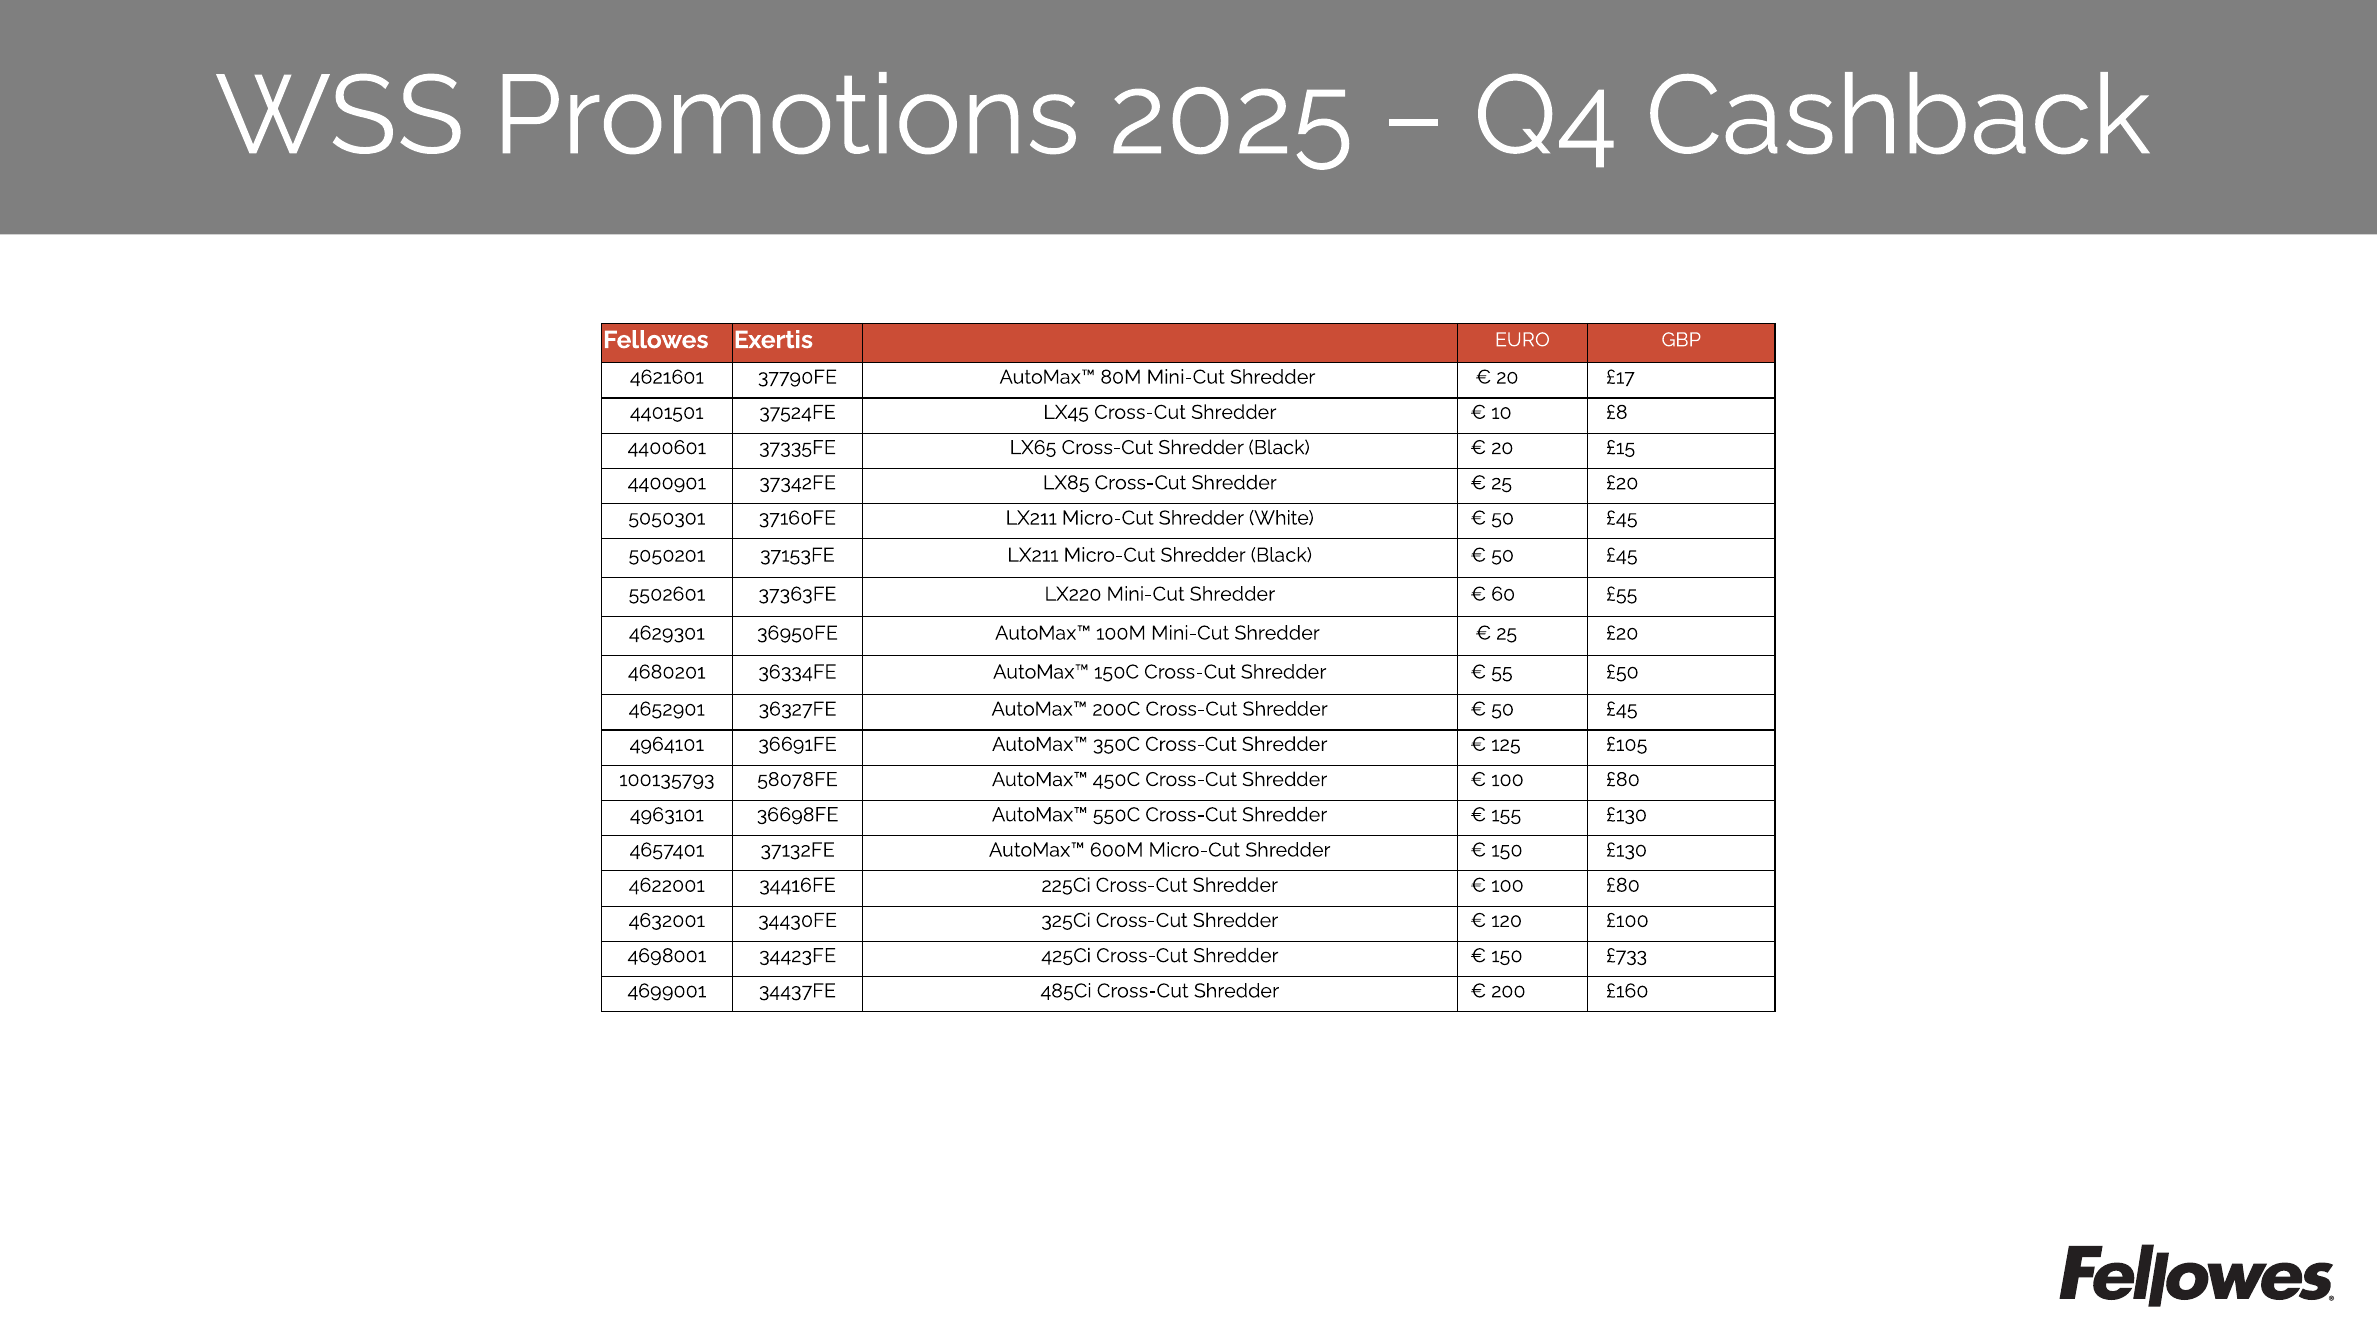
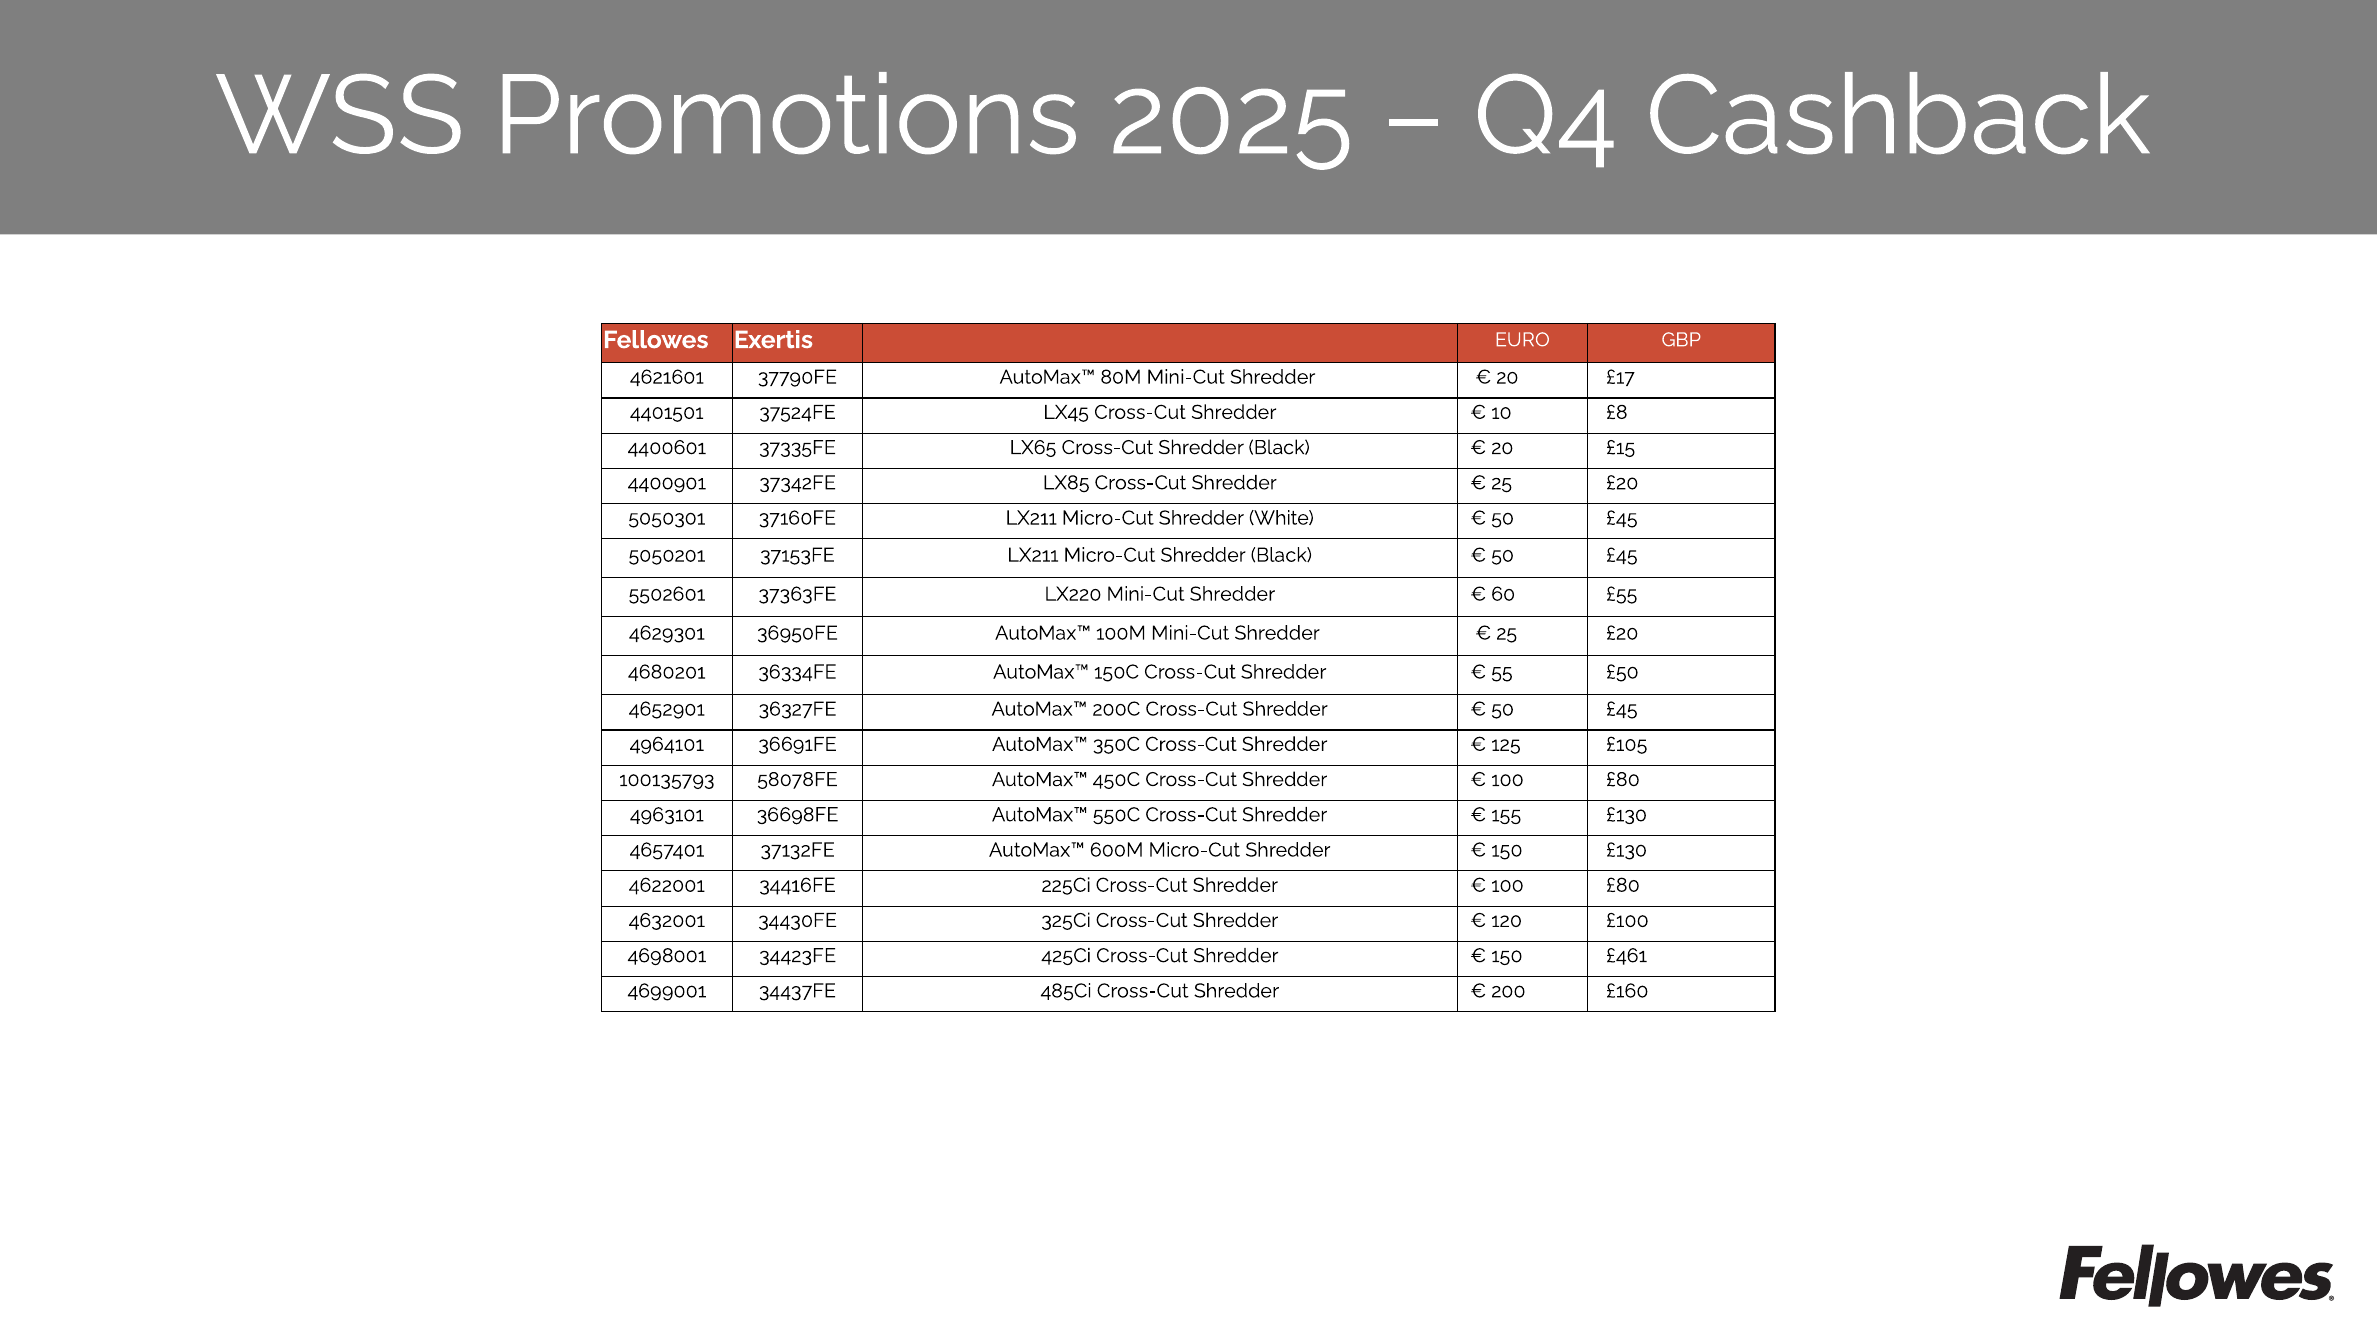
£733: £733 -> £461
